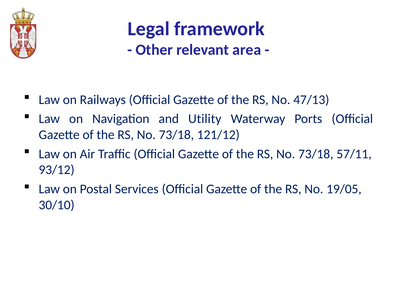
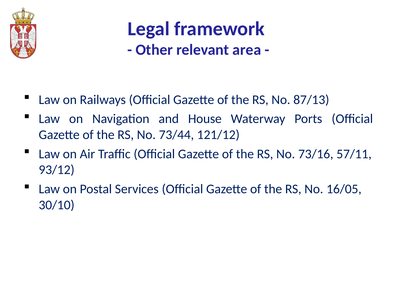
47/13: 47/13 -> 87/13
Utility: Utility -> House
73/18 at (176, 135): 73/18 -> 73/44
73/18 at (316, 154): 73/18 -> 73/16
19/05: 19/05 -> 16/05
